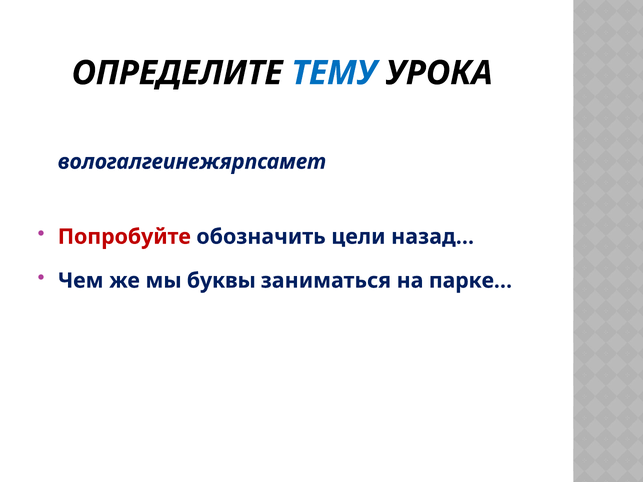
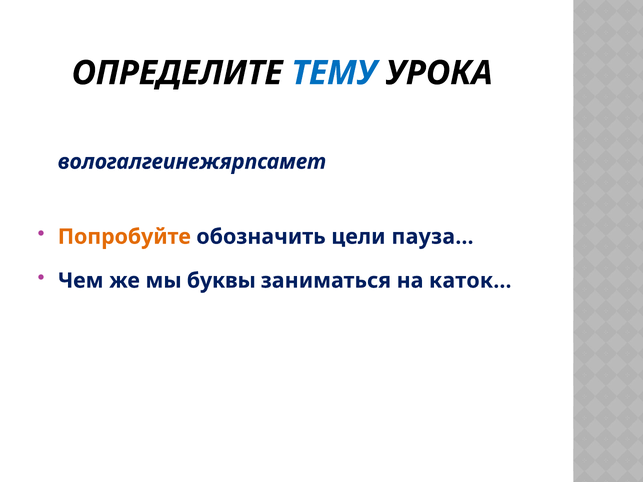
Попробуйте colour: red -> orange
назад…: назад… -> пауза…
парке…: парке… -> каток…
